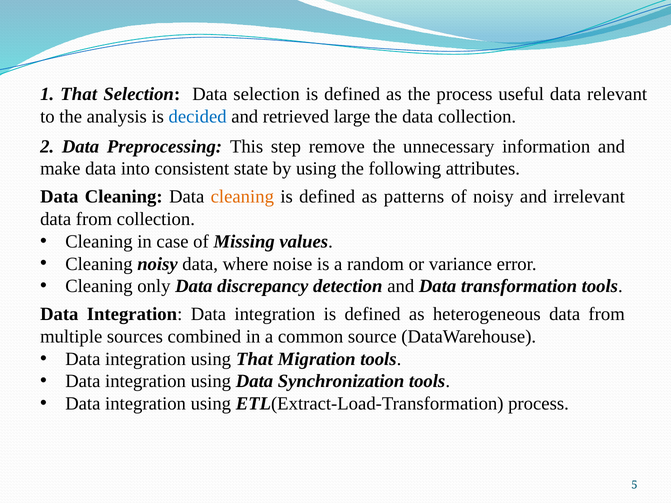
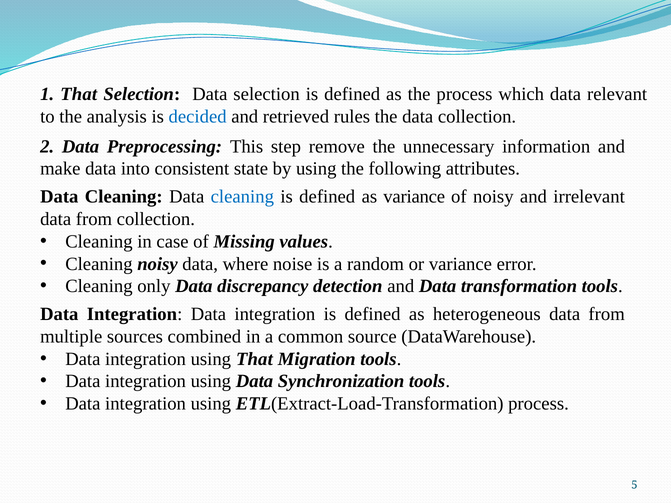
useful: useful -> which
large: large -> rules
cleaning at (242, 197) colour: orange -> blue
as patterns: patterns -> variance
